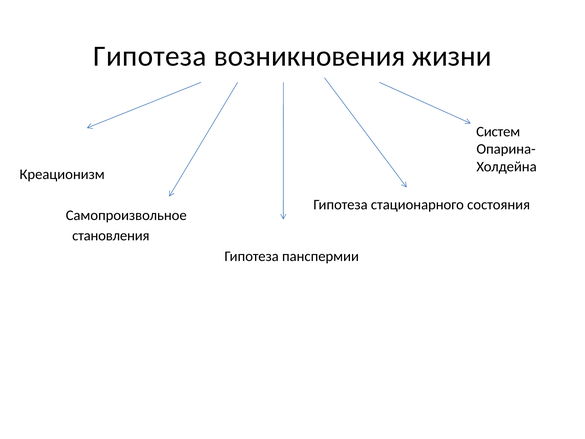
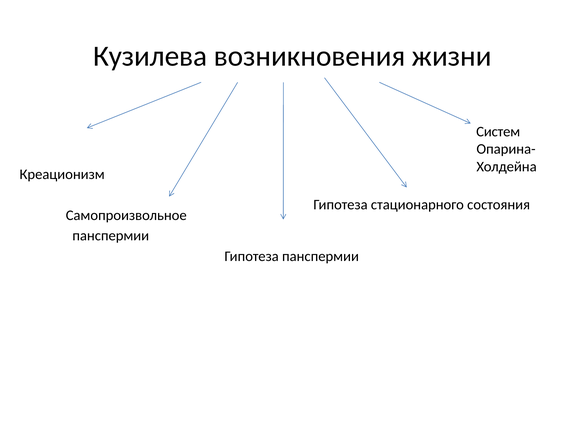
Гипотеза at (150, 56): Гипотеза -> Кузилева
становления at (111, 236): становления -> панспермии
